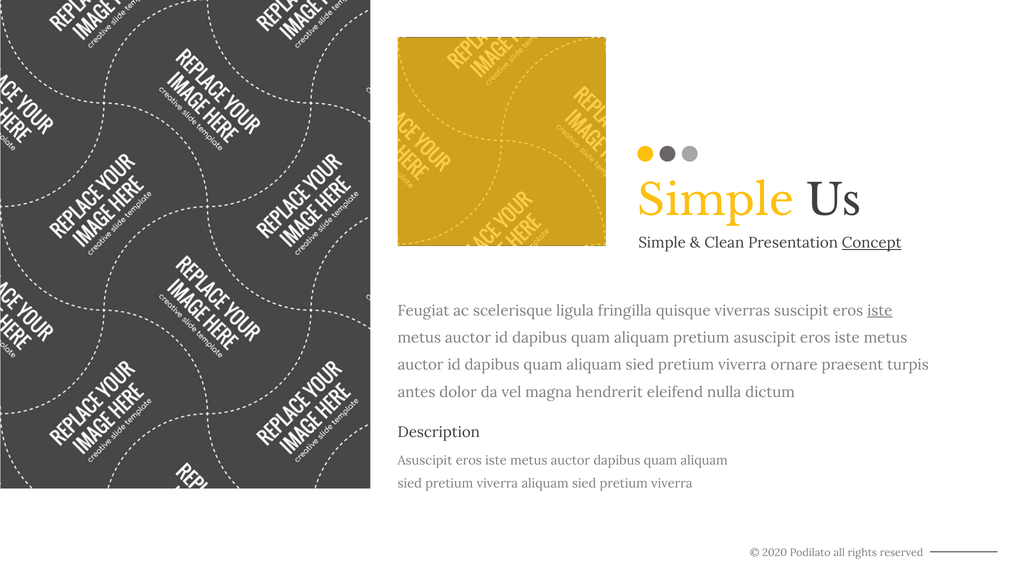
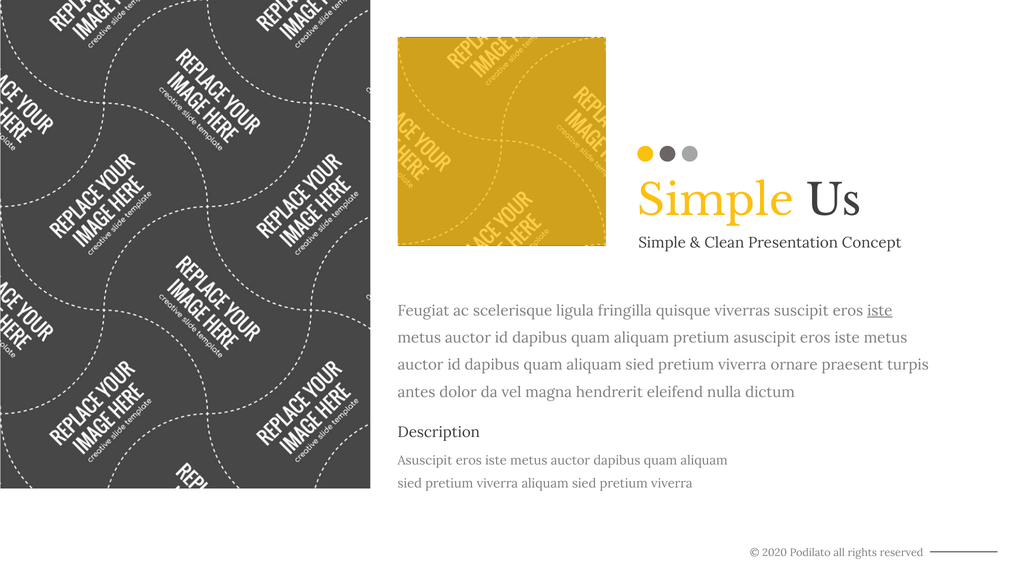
Concept underline: present -> none
